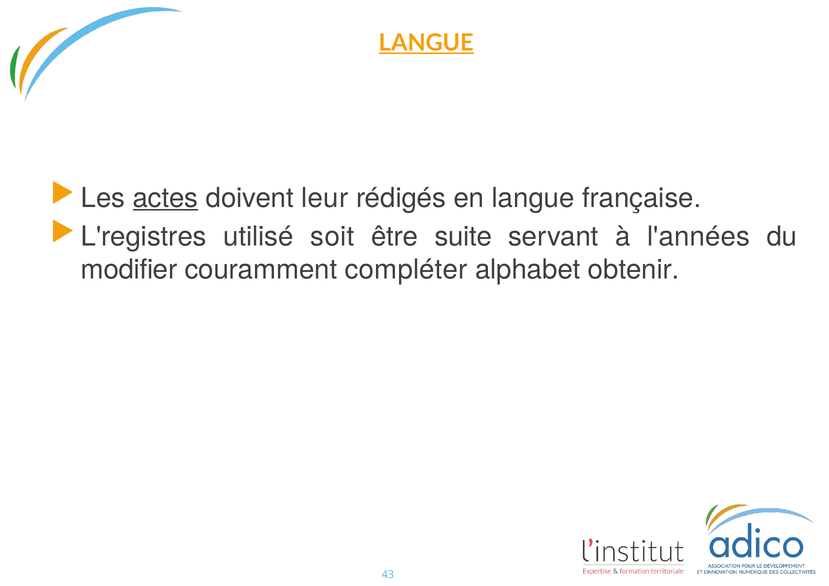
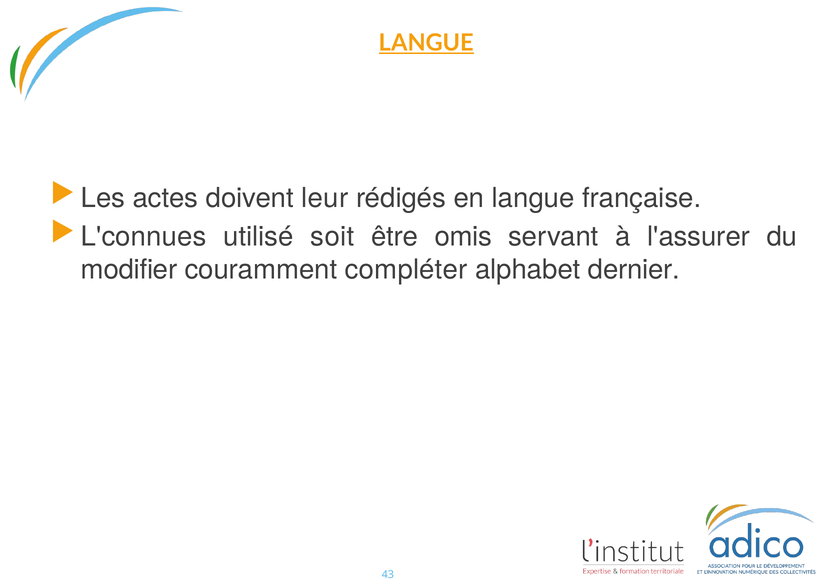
actes underline: present -> none
L'registres: L'registres -> L'connues
suite: suite -> omis
l'années: l'années -> l'assurer
obtenir: obtenir -> dernier
